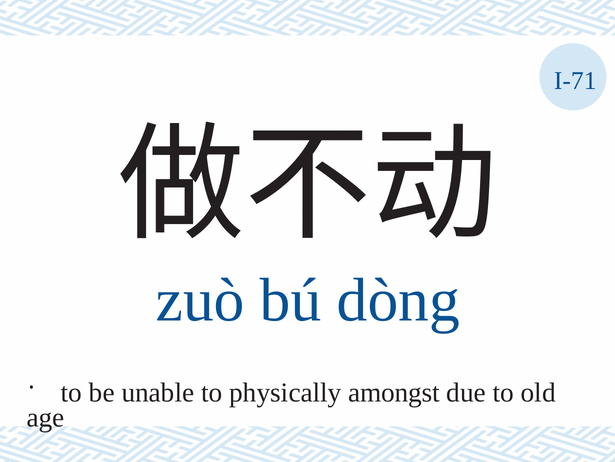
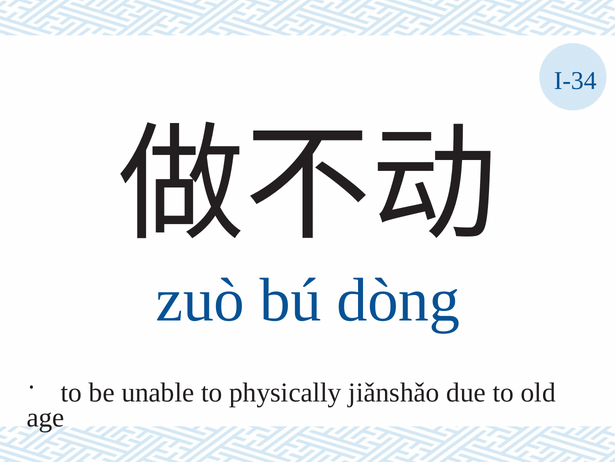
I-71: I-71 -> I-34
amongst: amongst -> jiǎnshǎo
